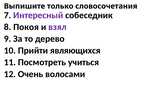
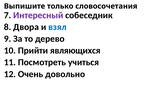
Покоя: Покоя -> Двора
взял colour: purple -> blue
волосами: волосами -> довольно
